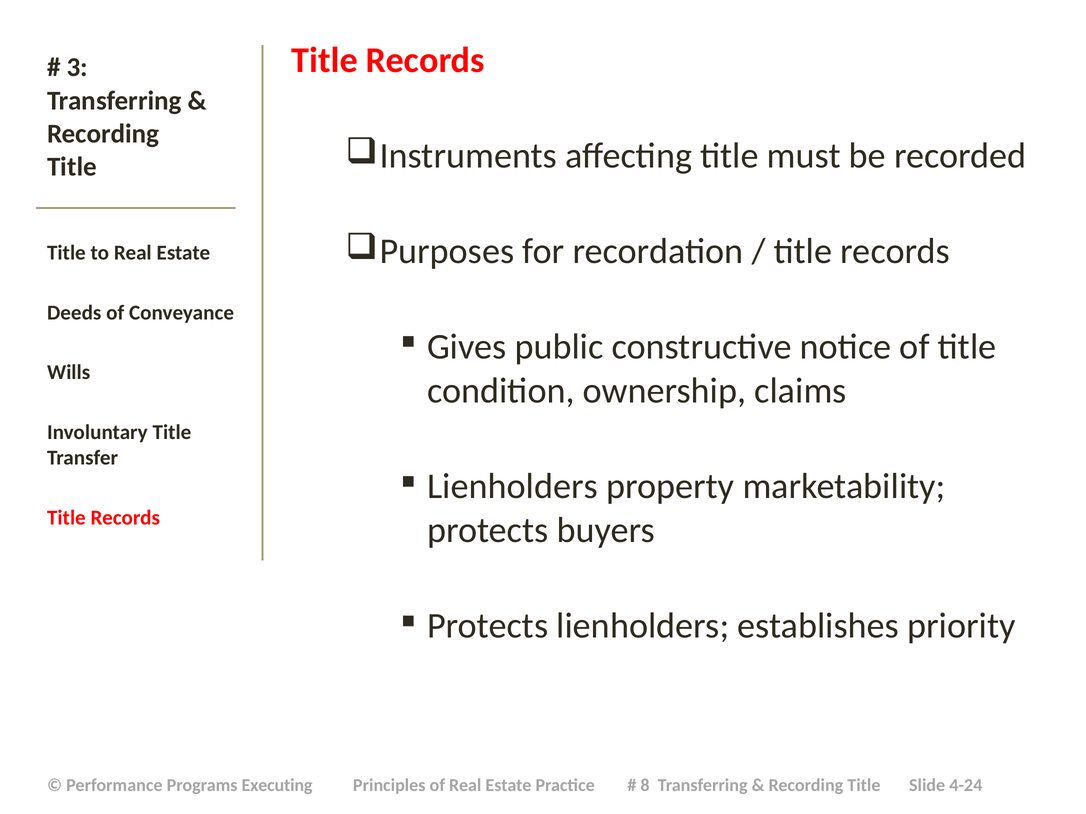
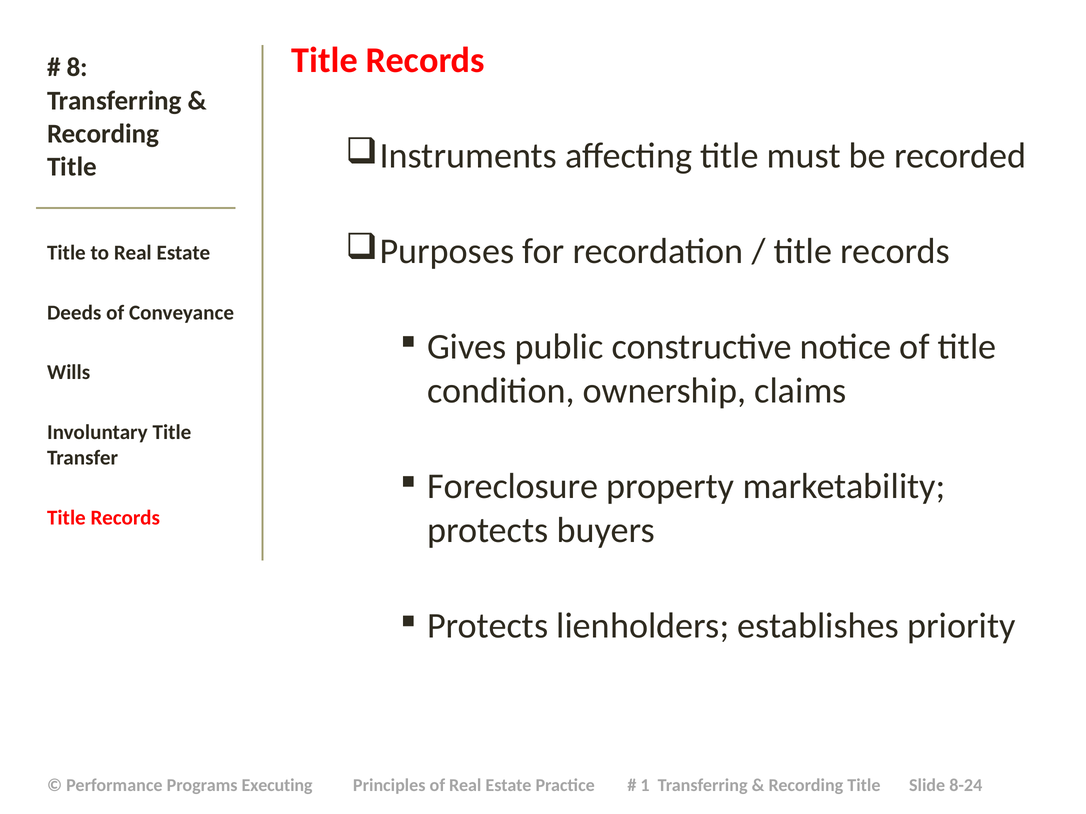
3: 3 -> 8
Lienholders at (513, 487): Lienholders -> Foreclosure
8: 8 -> 1
4-24: 4-24 -> 8-24
